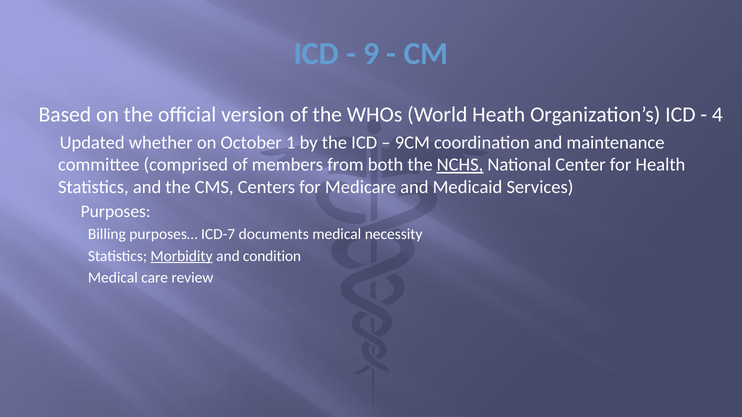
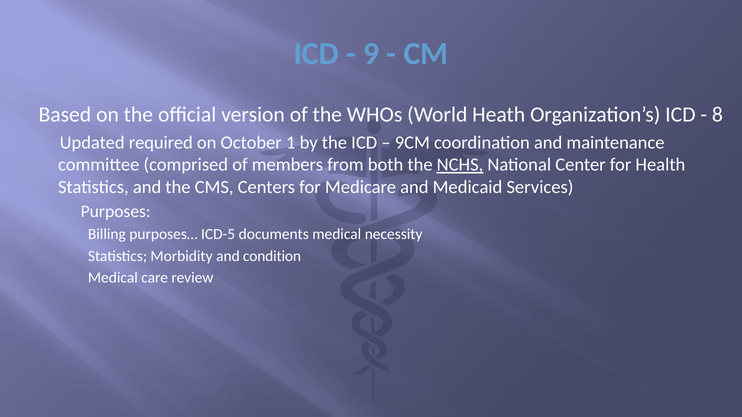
4: 4 -> 8
whether: whether -> required
ICD-7: ICD-7 -> ICD-5
Morbidity underline: present -> none
